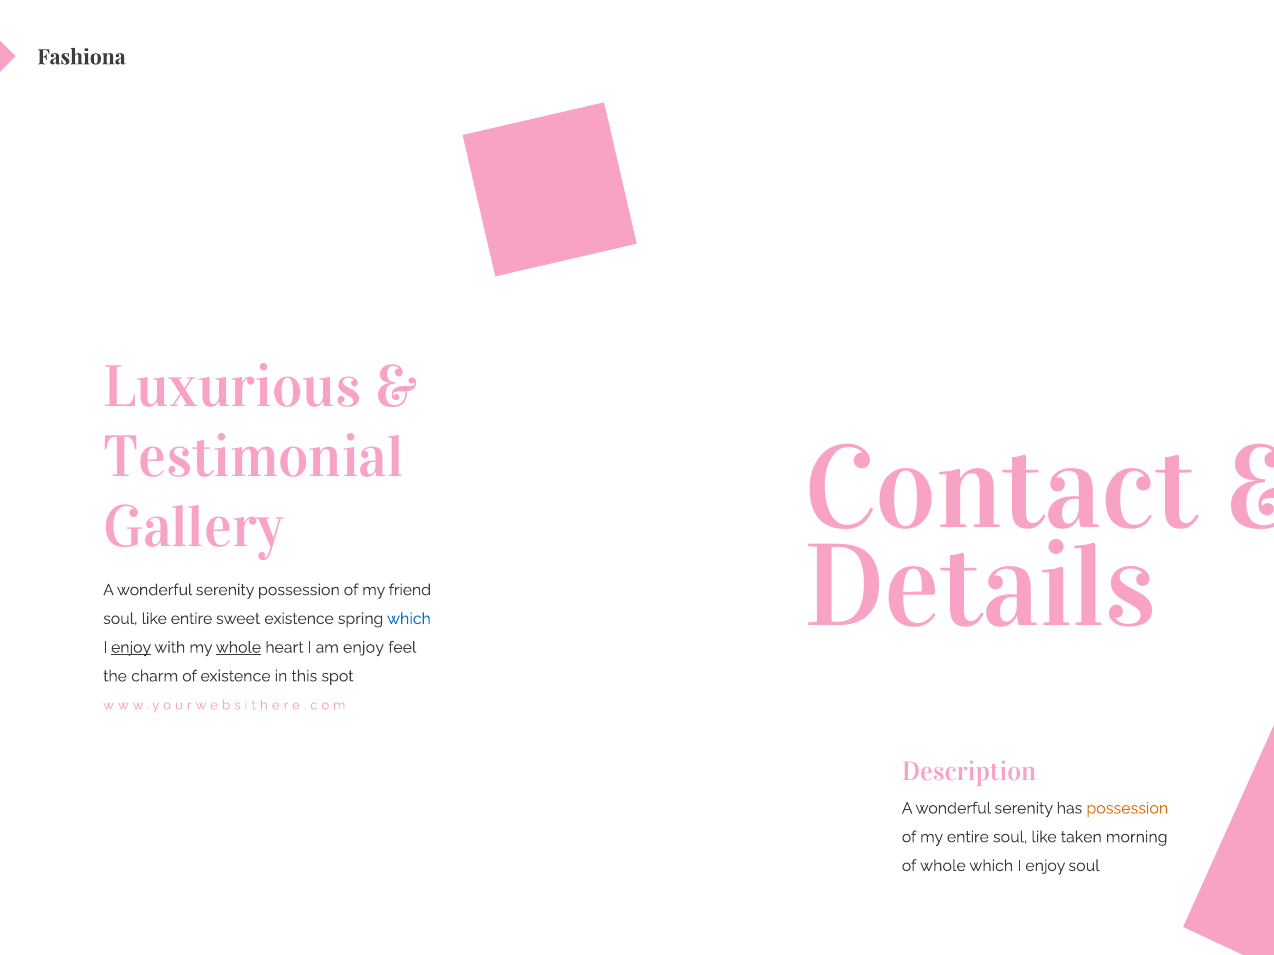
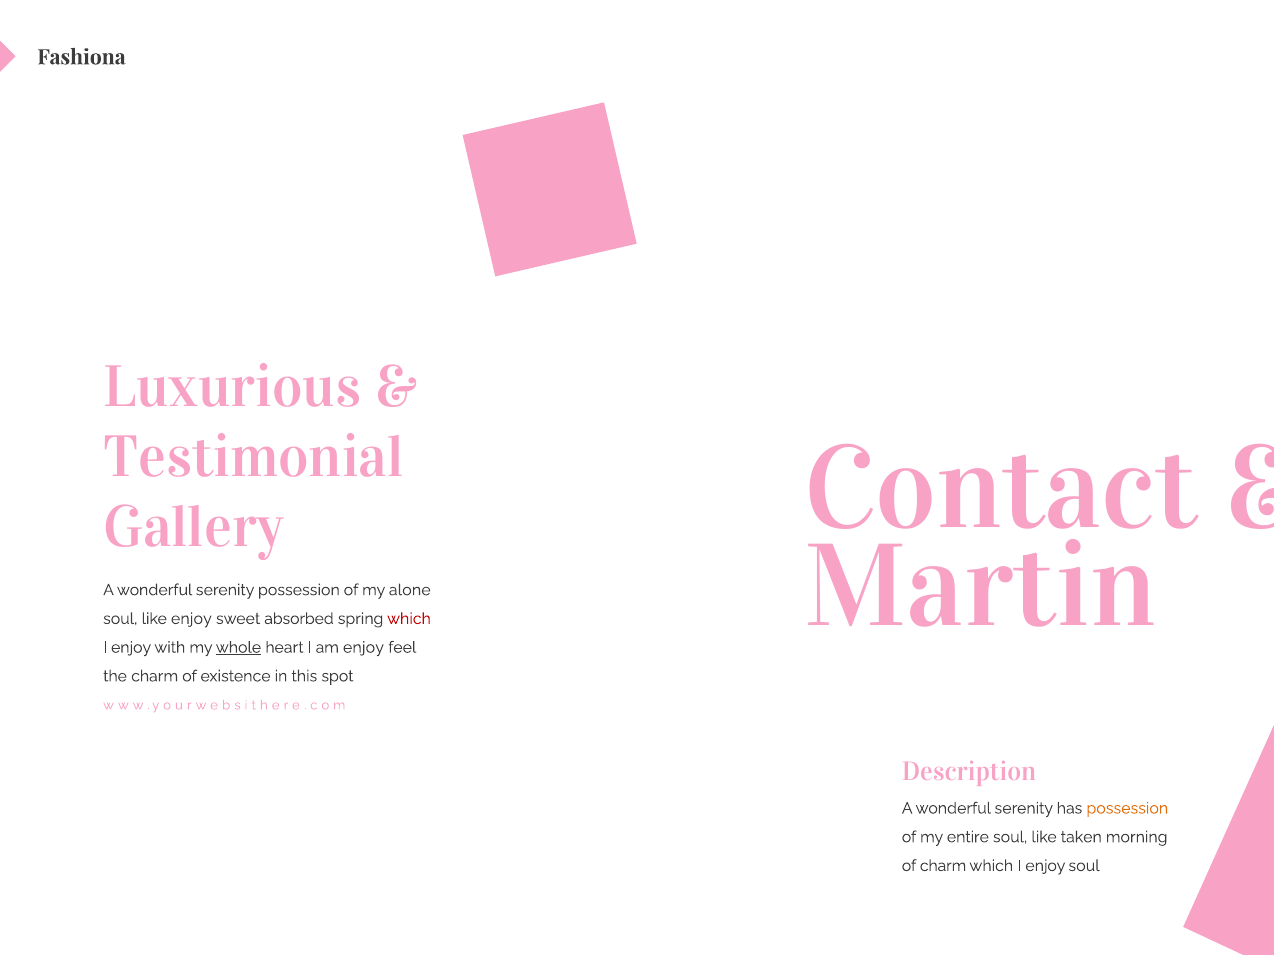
Details: Details -> Martin
friend: friend -> alone
like entire: entire -> enjoy
sweet existence: existence -> absorbed
which at (409, 619) colour: blue -> red
enjoy at (131, 648) underline: present -> none
of whole: whole -> charm
